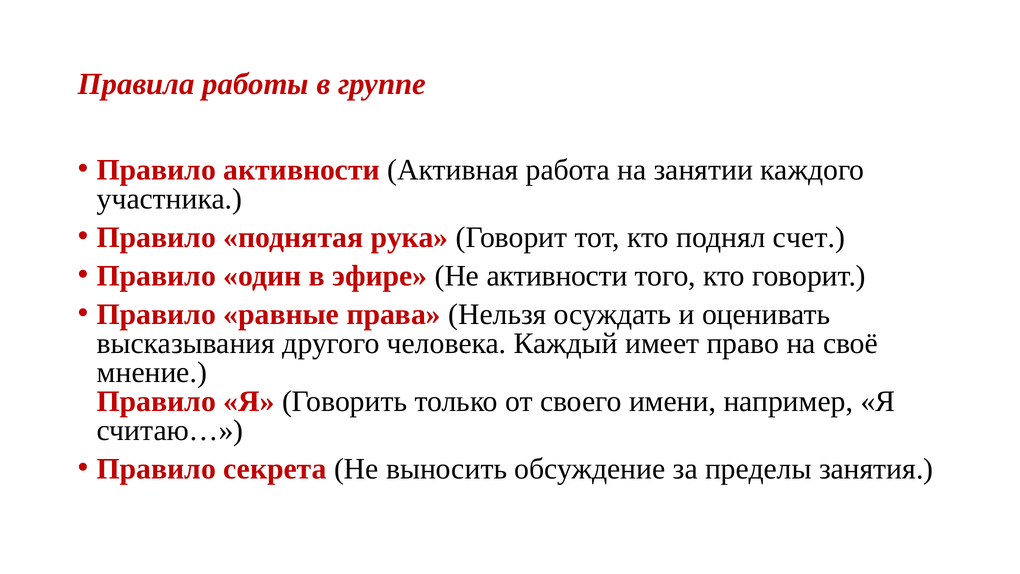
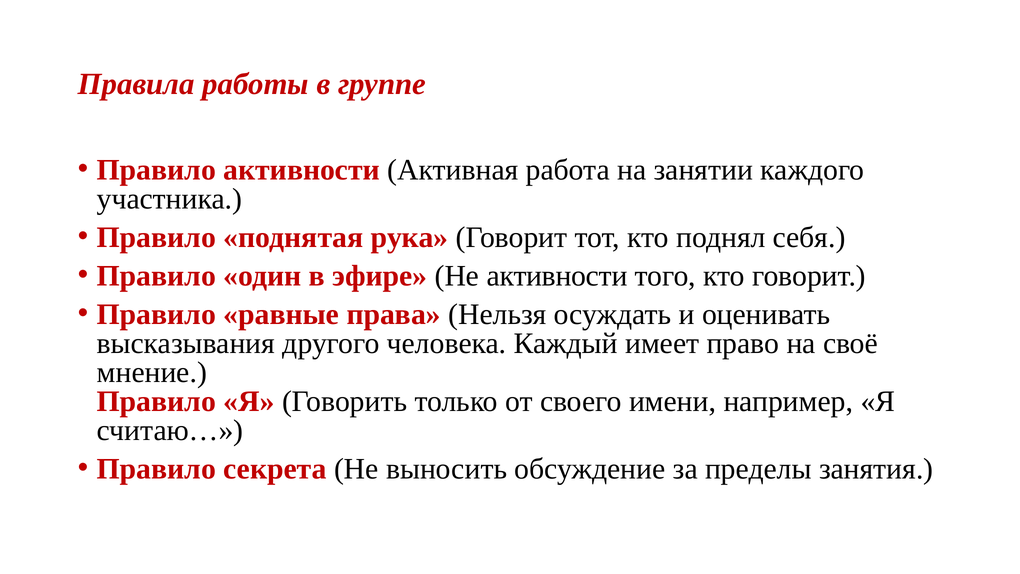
счет: счет -> себя
